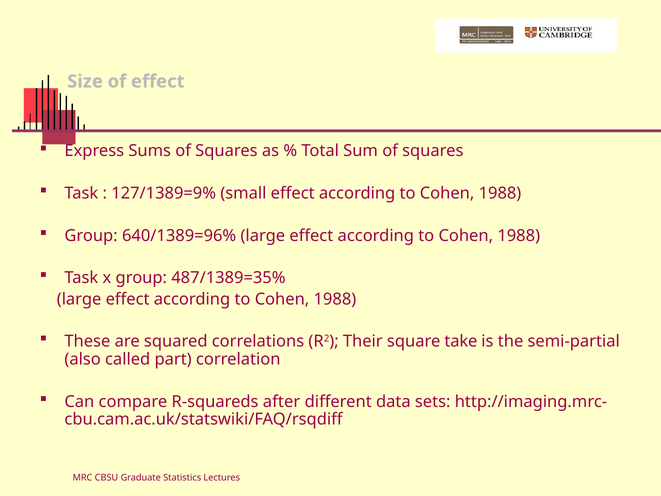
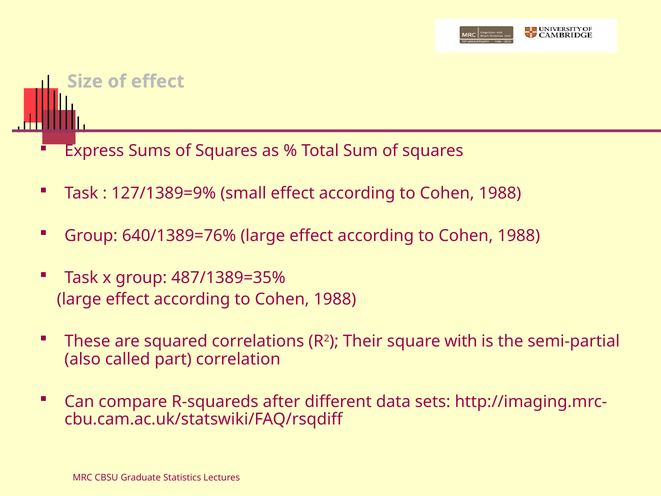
640/1389=96%: 640/1389=96% -> 640/1389=76%
take: take -> with
